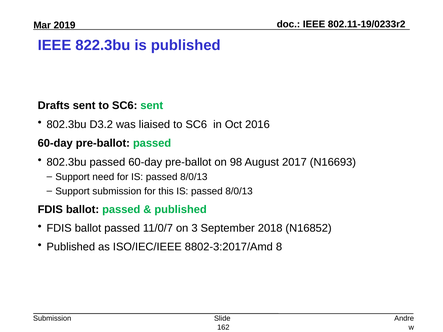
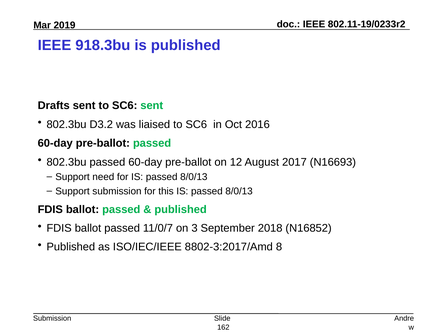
822.3bu: 822.3bu -> 918.3bu
98: 98 -> 12
